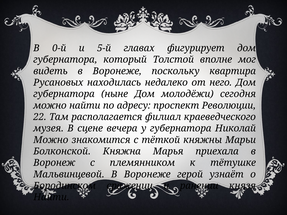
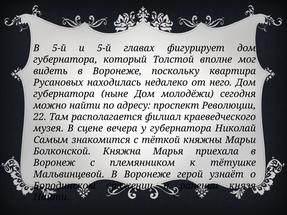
В 0-й: 0-й -> 5-й
Можно at (51, 140): Можно -> Самым
